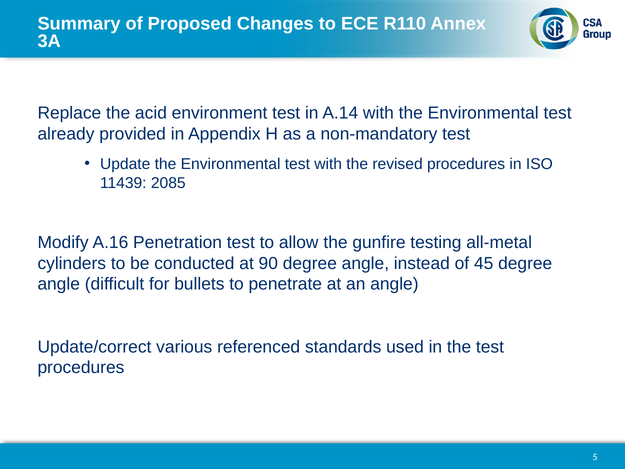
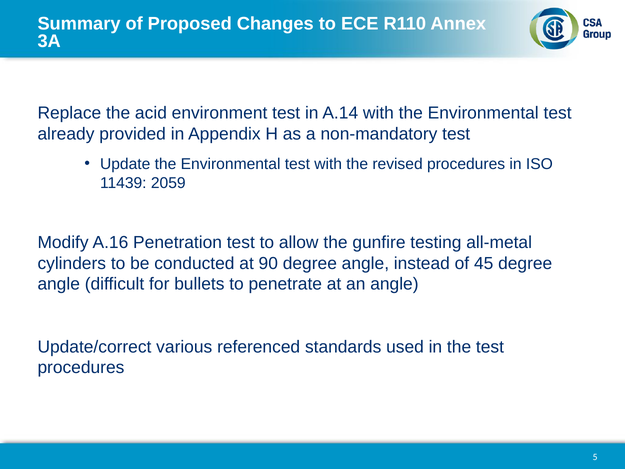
2085: 2085 -> 2059
